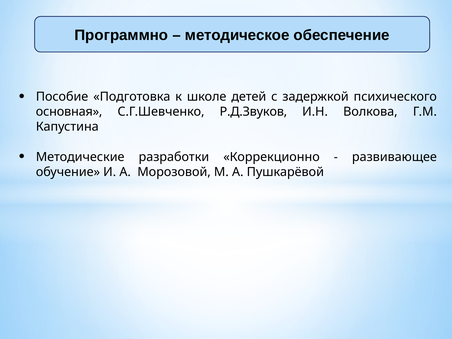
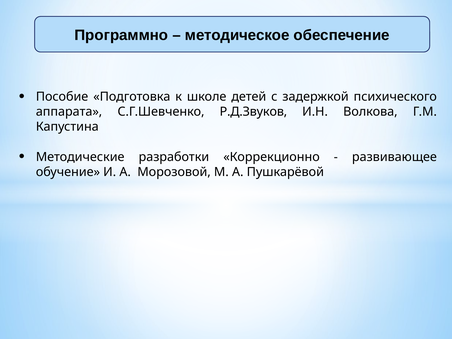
основная: основная -> аппарата
